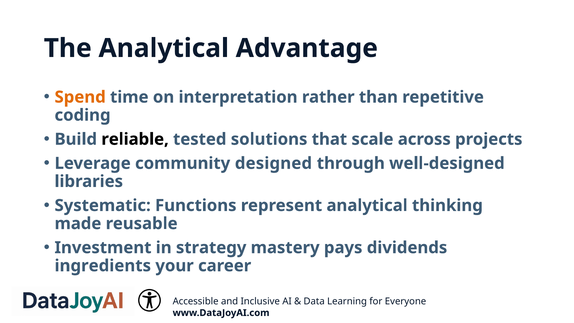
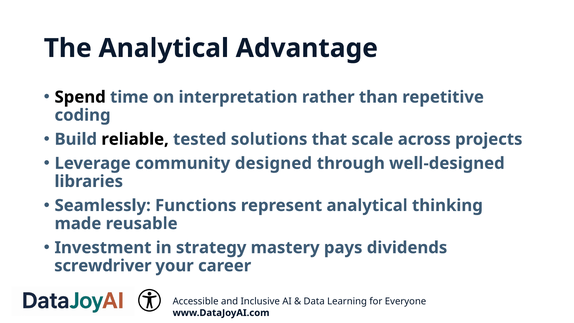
Spend colour: orange -> black
Systematic: Systematic -> Seamlessly
ingredients: ingredients -> screwdriver
